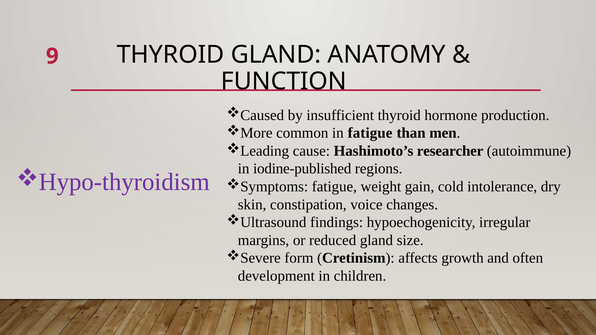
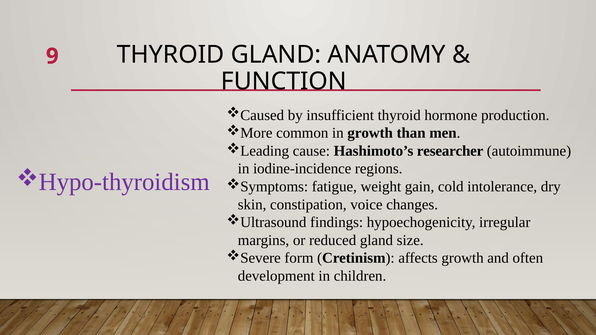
in fatigue: fatigue -> growth
iodine-published: iodine-published -> iodine-incidence
